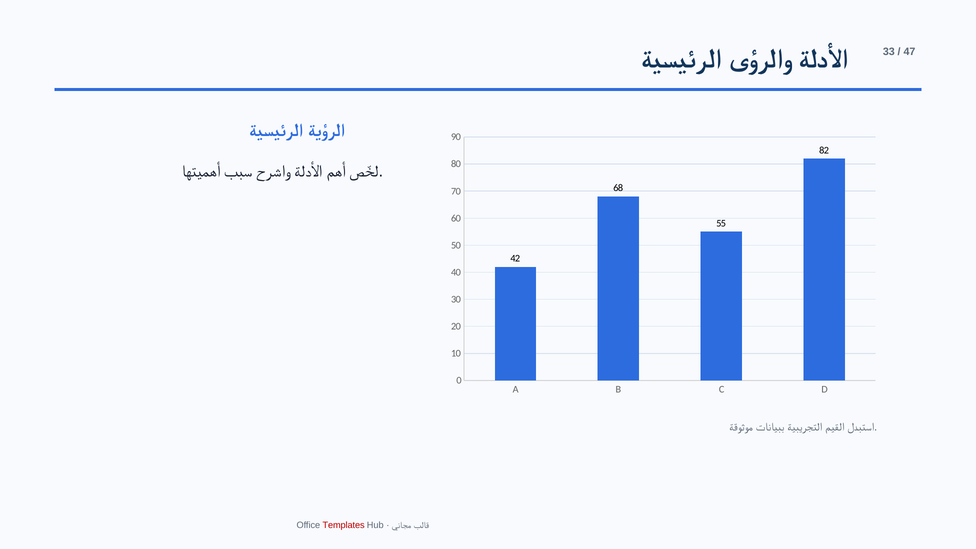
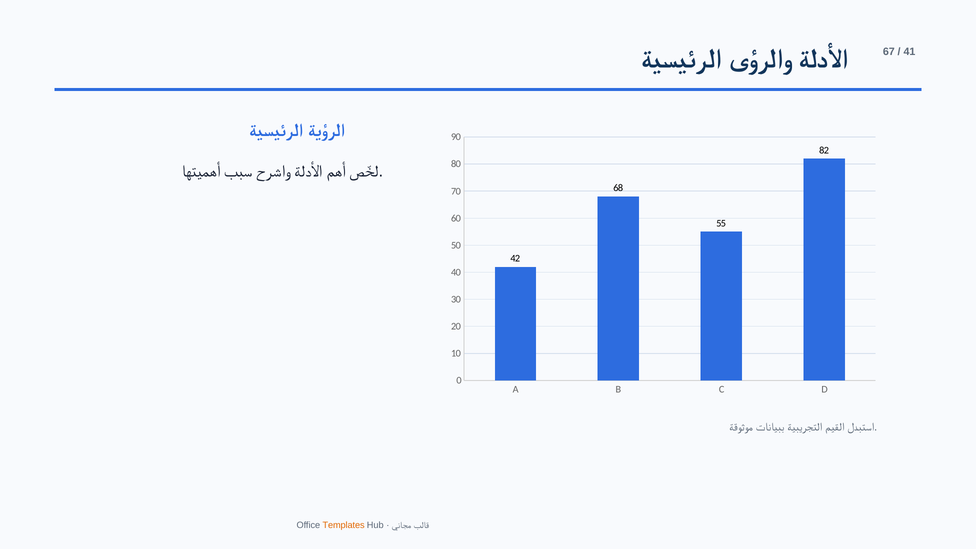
33: 33 -> 67
47: 47 -> 41
Templates colour: red -> orange
